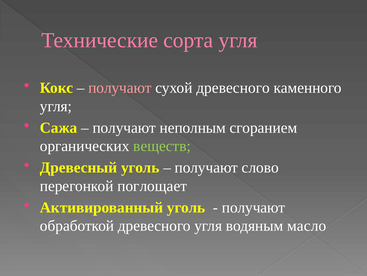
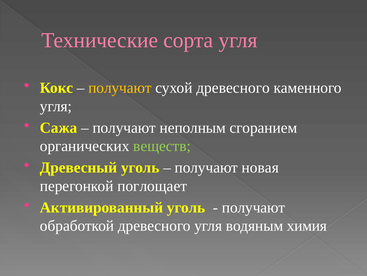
получают at (120, 88) colour: pink -> yellow
слово: слово -> новая
масло: масло -> химия
